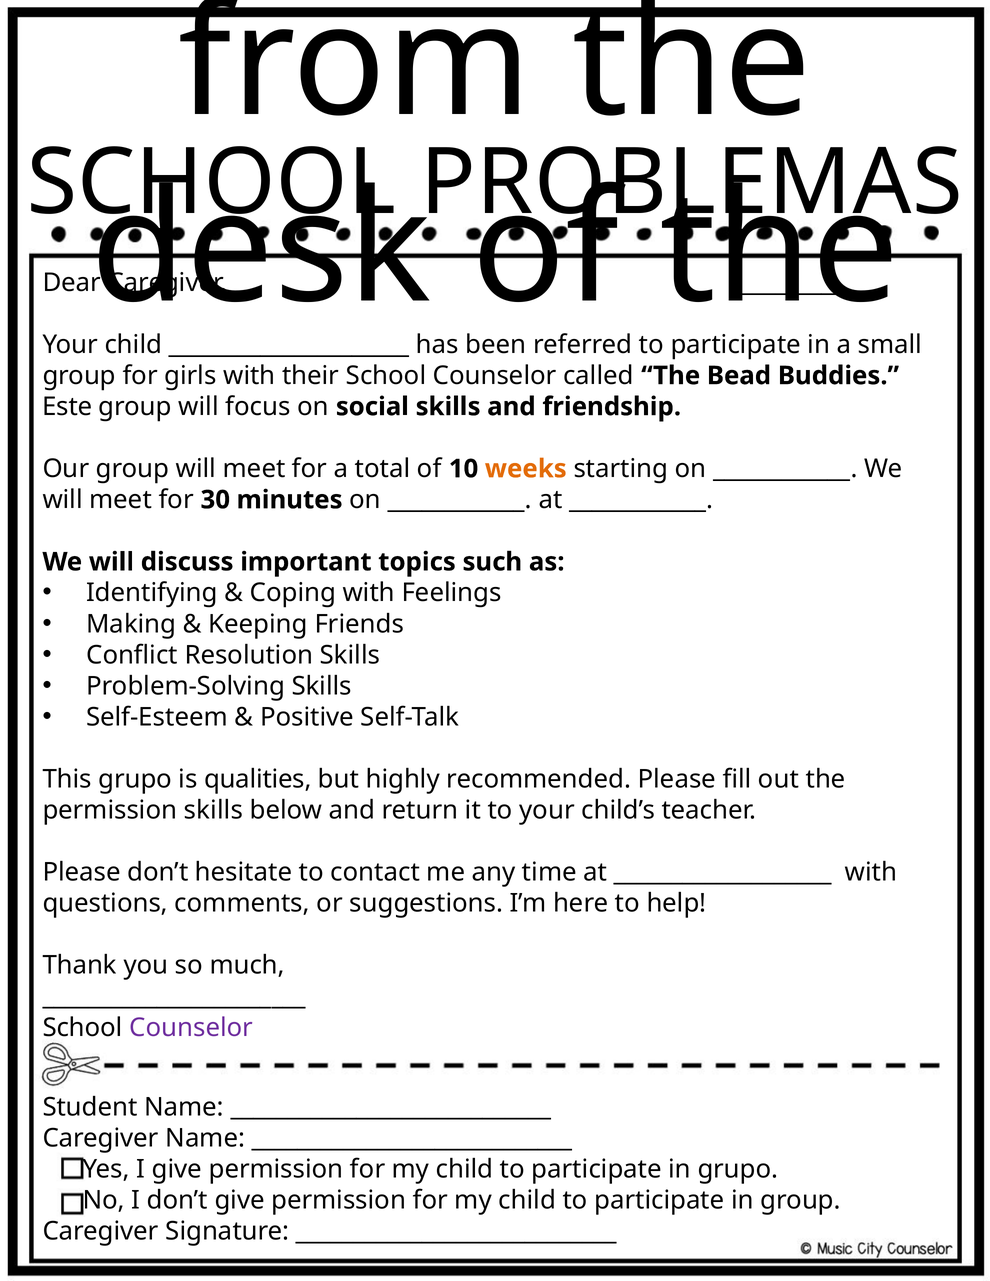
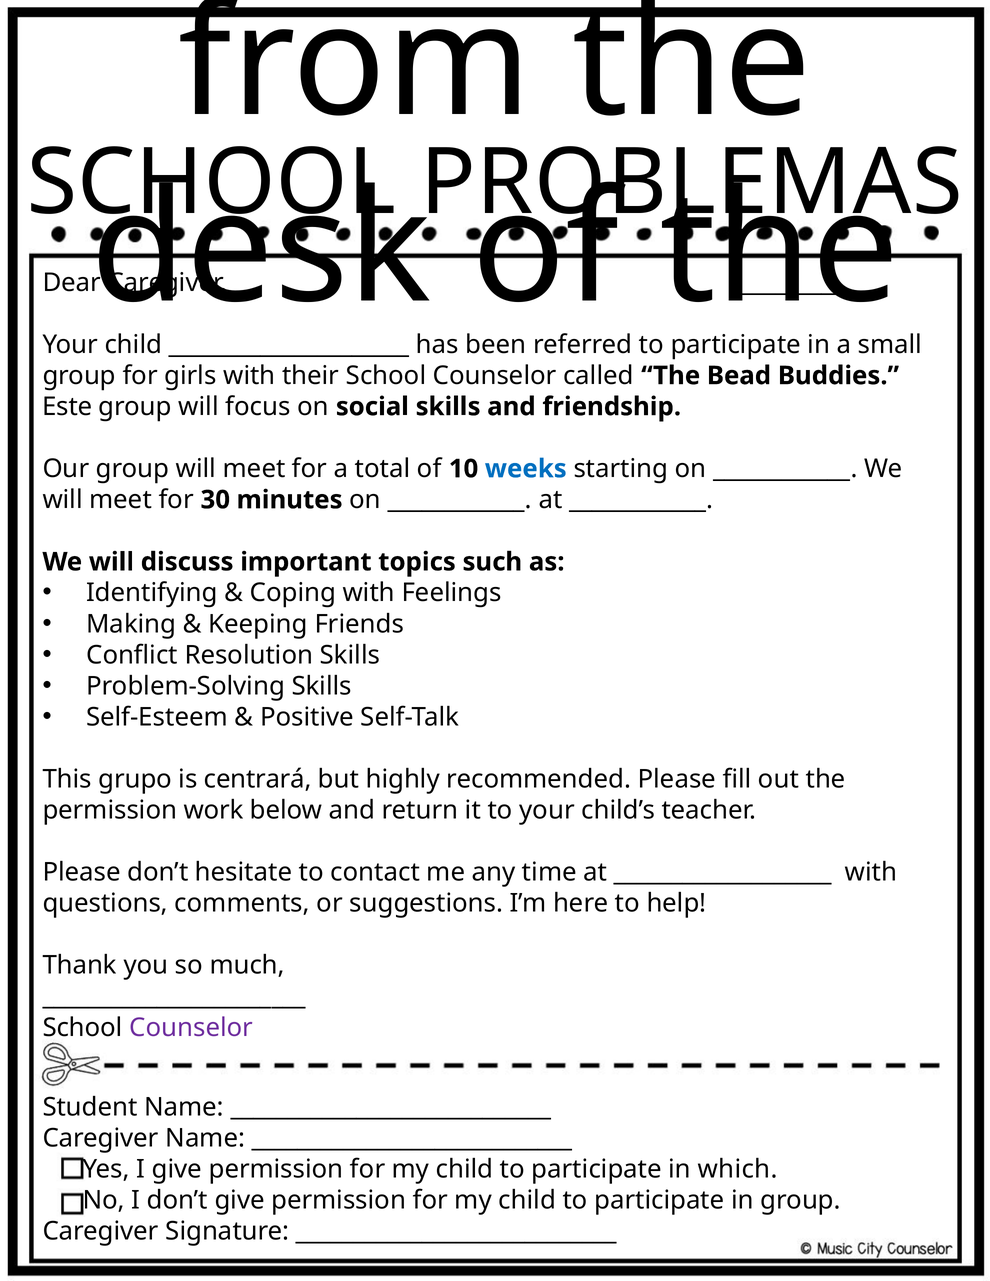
weeks colour: orange -> blue
qualities: qualities -> centrará
permission skills: skills -> work
in grupo: grupo -> which
